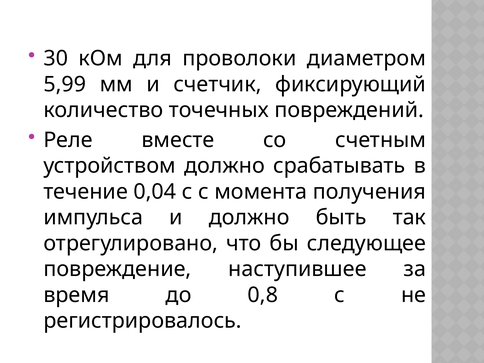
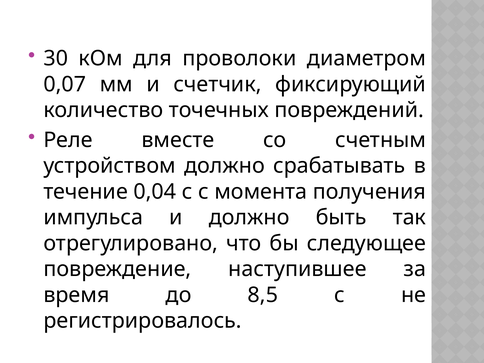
5,99: 5,99 -> 0,07
0,8: 0,8 -> 8,5
